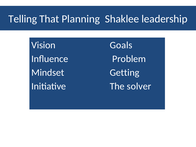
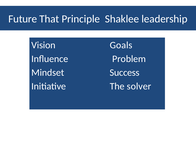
Telling: Telling -> Future
Planning: Planning -> Principle
Getting: Getting -> Success
